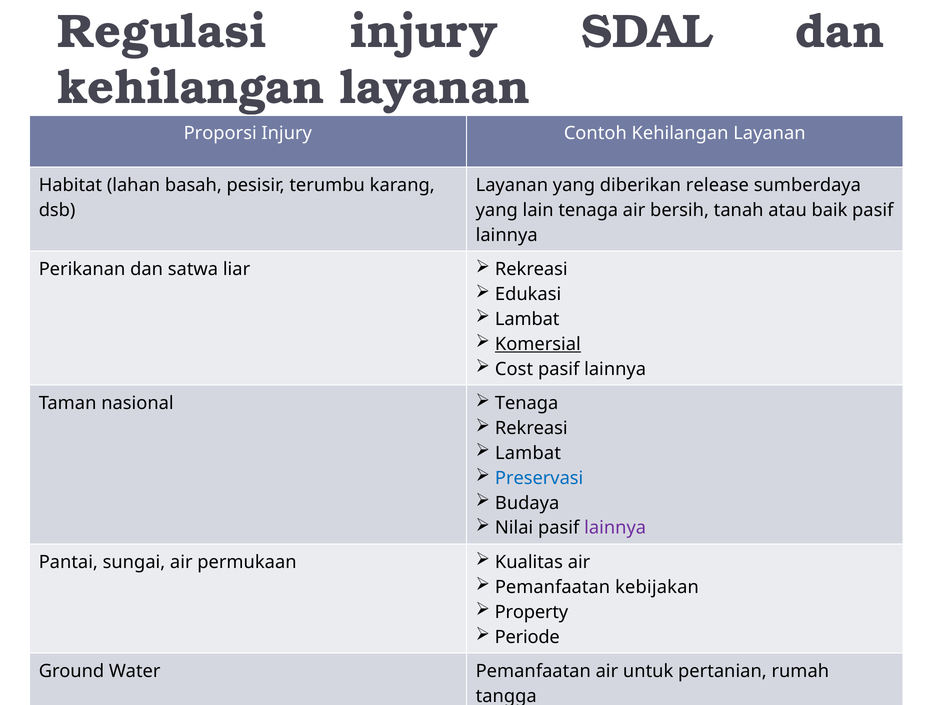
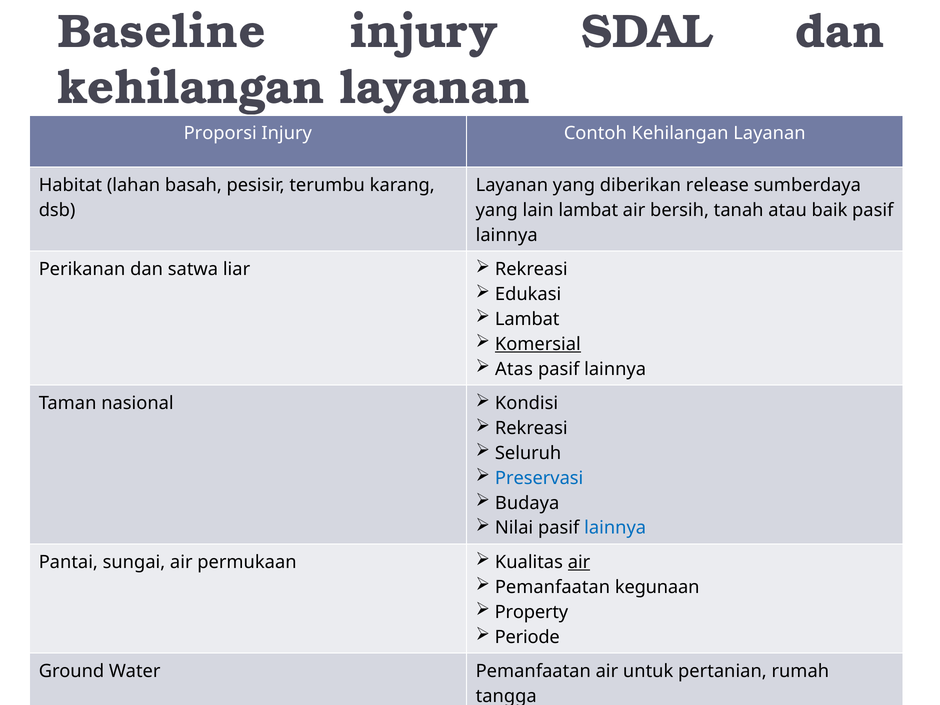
Regulasi: Regulasi -> Baseline
lain tenaga: tenaga -> lambat
Cost: Cost -> Atas
Tenaga at (527, 403): Tenaga -> Kondisi
Lambat at (528, 453): Lambat -> Seluruh
lainnya at (615, 528) colour: purple -> blue
air at (579, 562) underline: none -> present
kebijakan: kebijakan -> kegunaan
